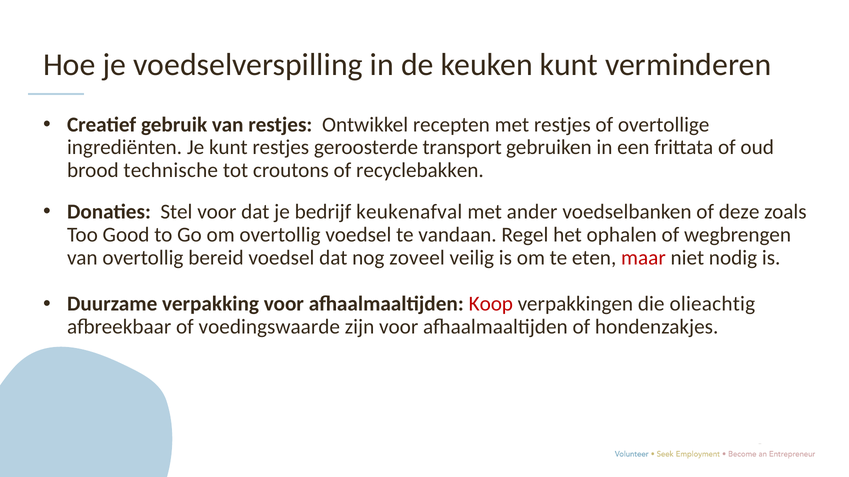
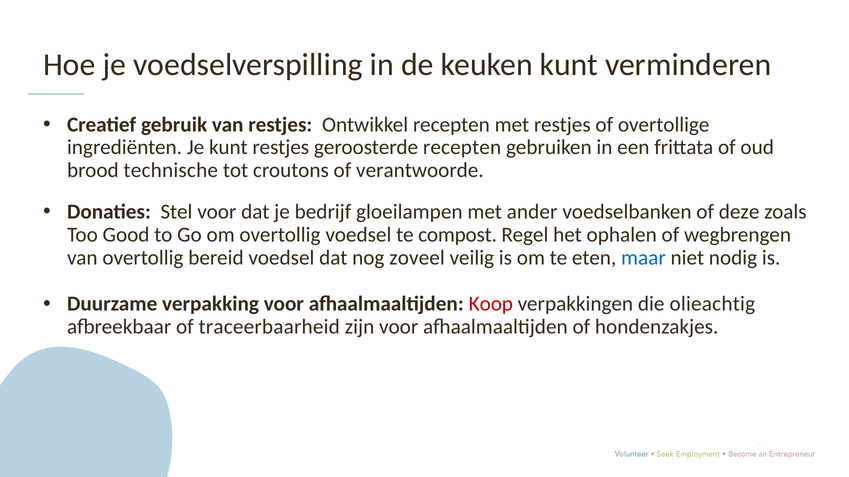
geroosterde transport: transport -> recepten
recyclebakken: recyclebakken -> verantwoorde
keukenafval: keukenafval -> gloeilampen
vandaan: vandaan -> compost
maar colour: red -> blue
voedingswaarde: voedingswaarde -> traceerbaarheid
